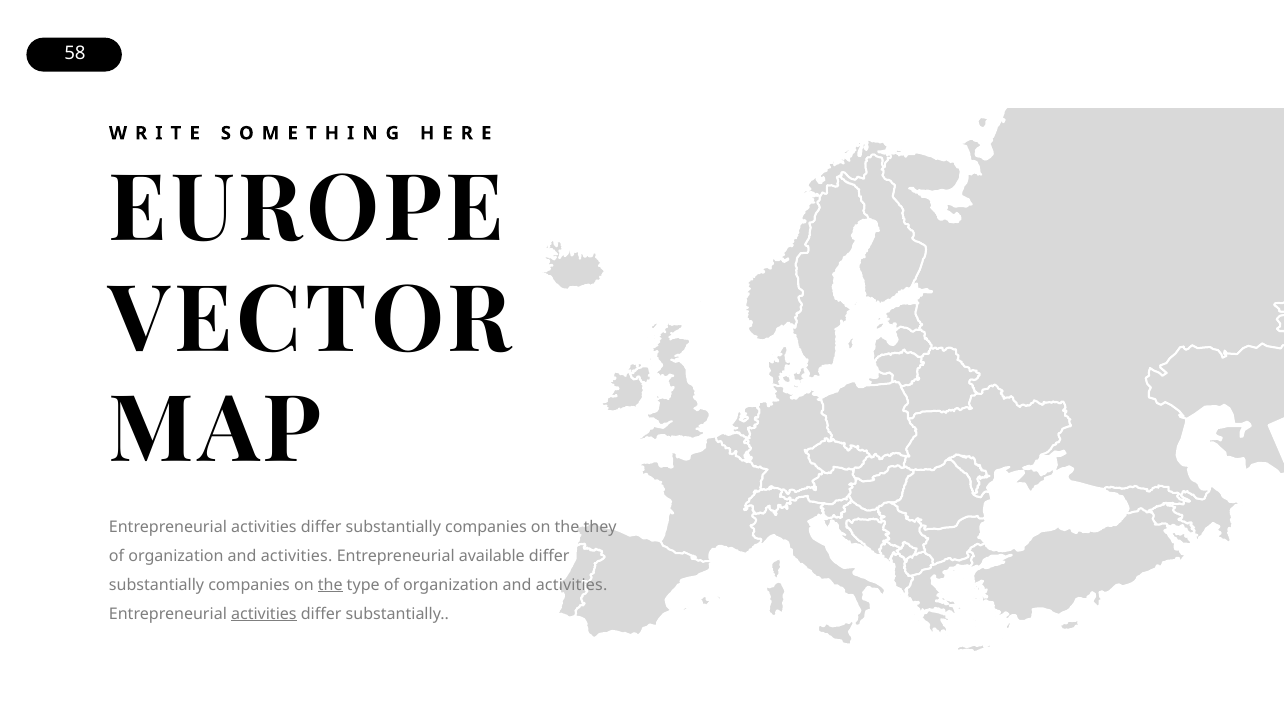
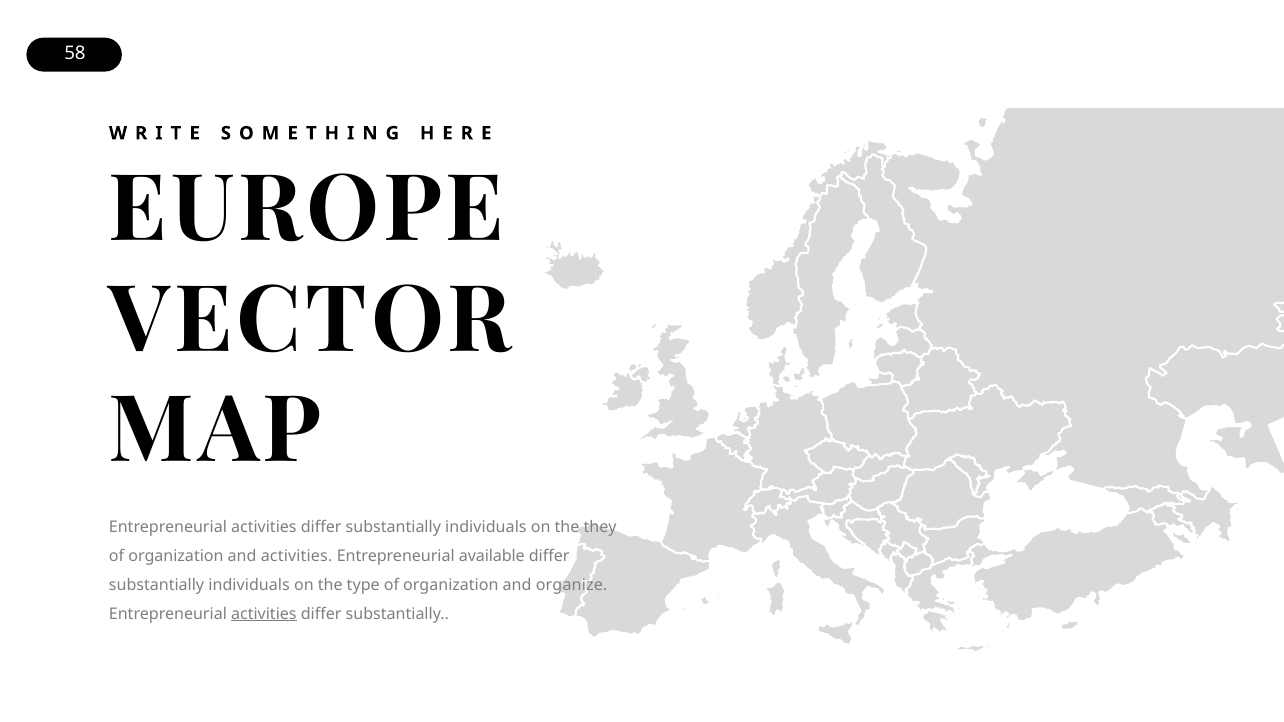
activities differ substantially companies: companies -> individuals
companies at (249, 585): companies -> individuals
the at (330, 585) underline: present -> none
activities at (572, 585): activities -> organize
